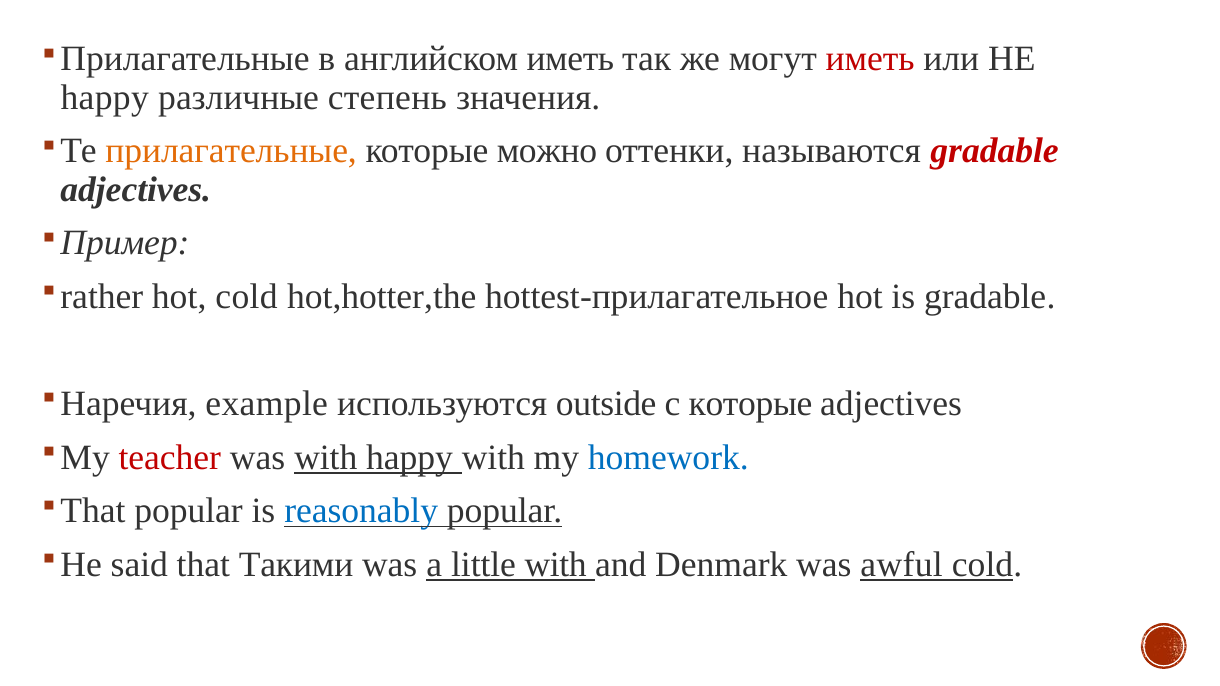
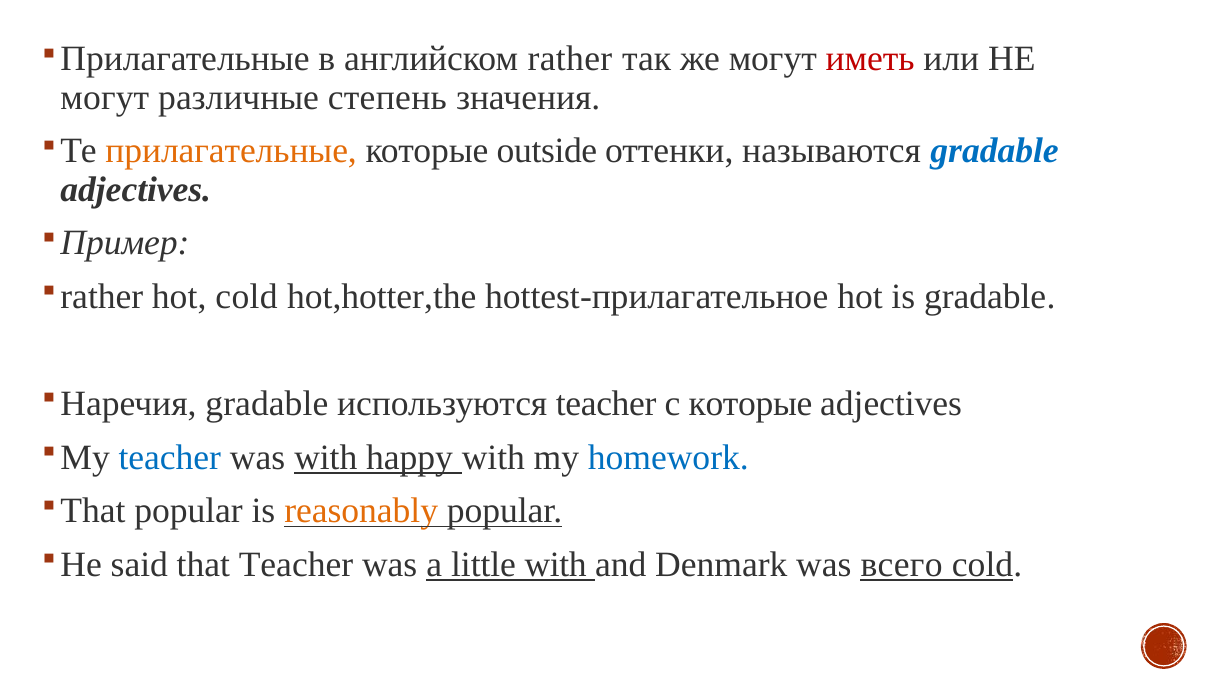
английском иметь: иметь -> rather
happy at (105, 97): happy -> могут
можно: можно -> outside
gradable at (995, 151) colour: red -> blue
example at (267, 404): example -> gradable
используются outside: outside -> teacher
teacher at (170, 457) colour: red -> blue
reasonably colour: blue -> orange
that Такими: Такими -> Teacher
awful: awful -> всего
